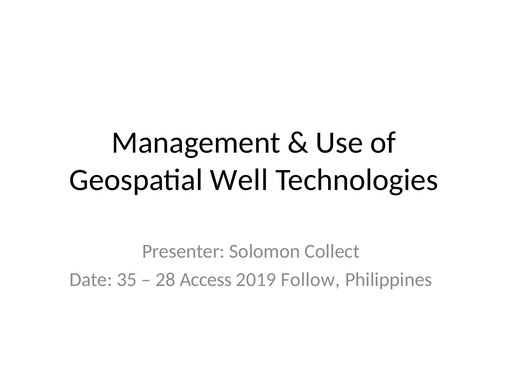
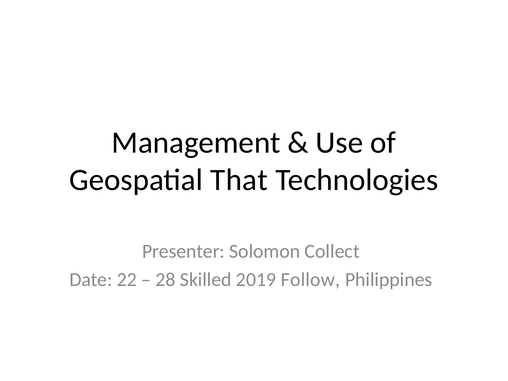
Well: Well -> That
35: 35 -> 22
Access: Access -> Skilled
